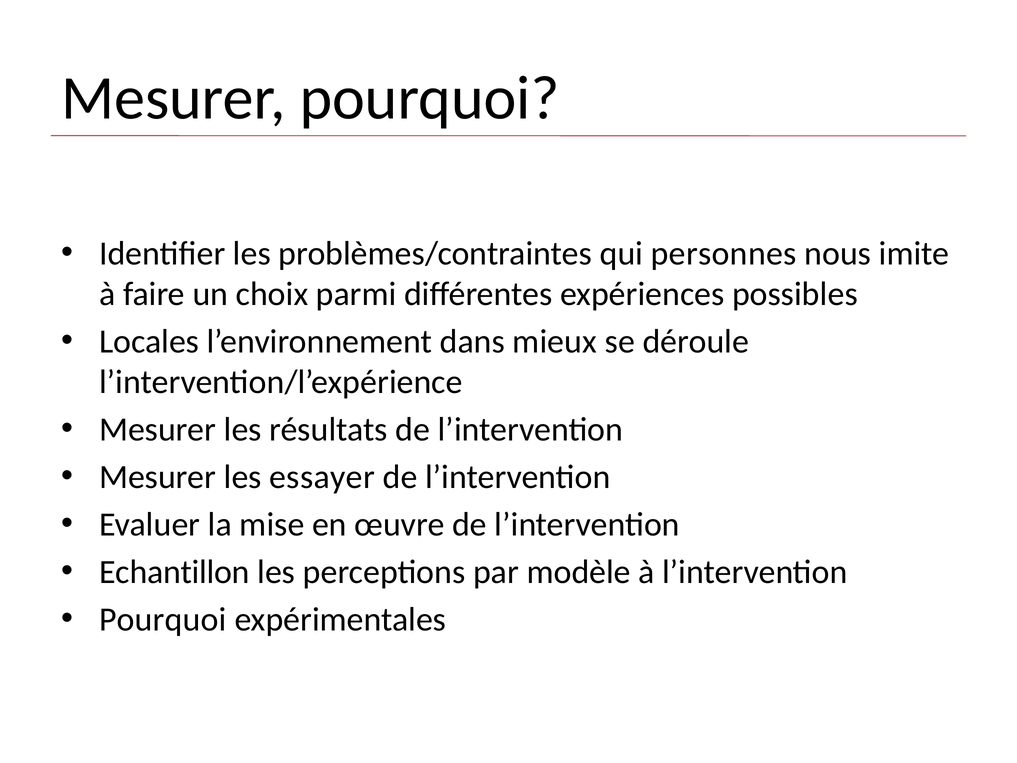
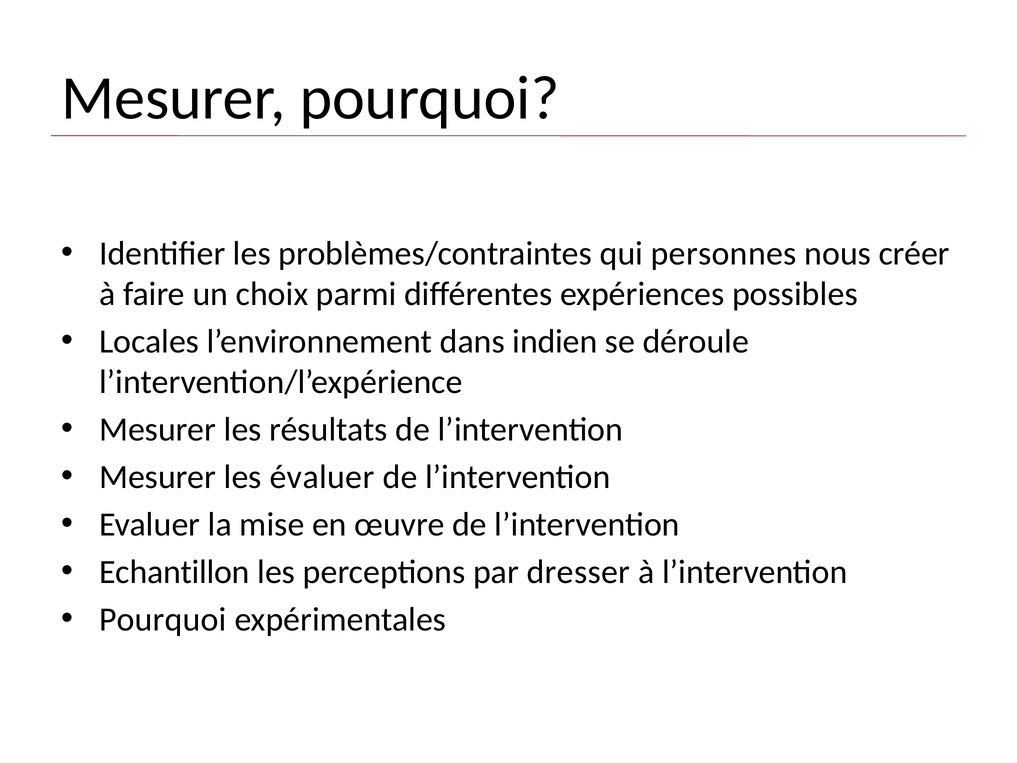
imite: imite -> créer
mieux: mieux -> indien
essayer: essayer -> évaluer
modèle: modèle -> dresser
